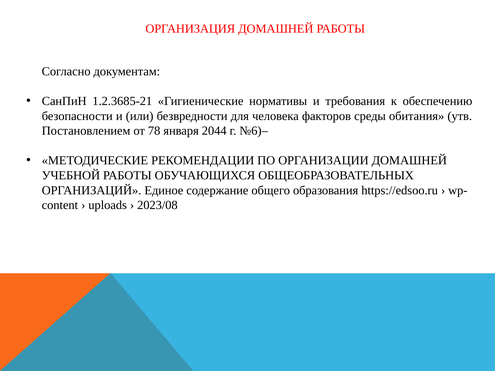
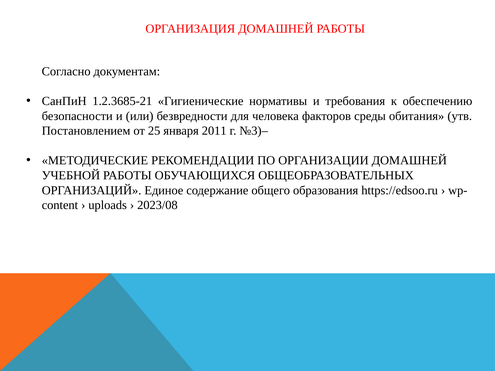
78: 78 -> 25
2044: 2044 -> 2011
№6: №6 -> №3
